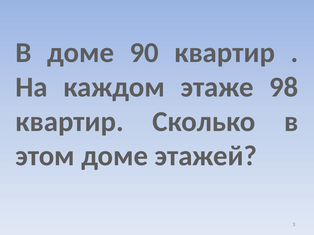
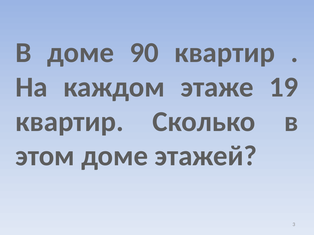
98: 98 -> 19
